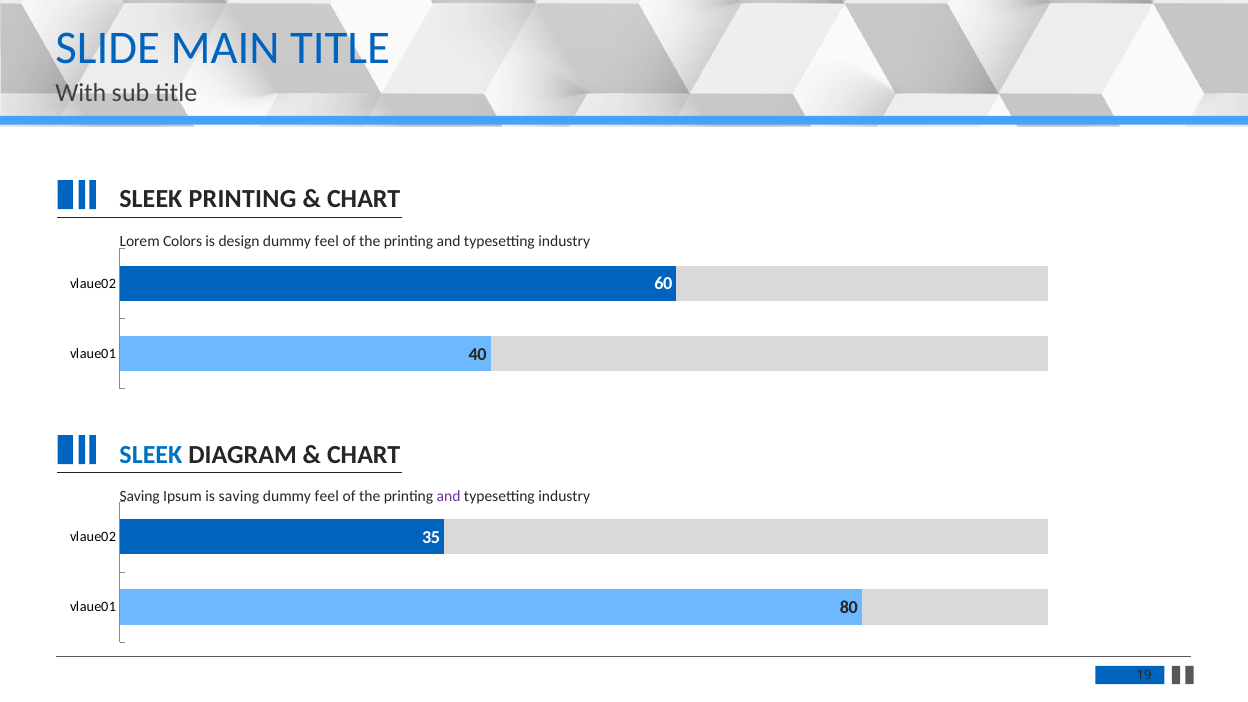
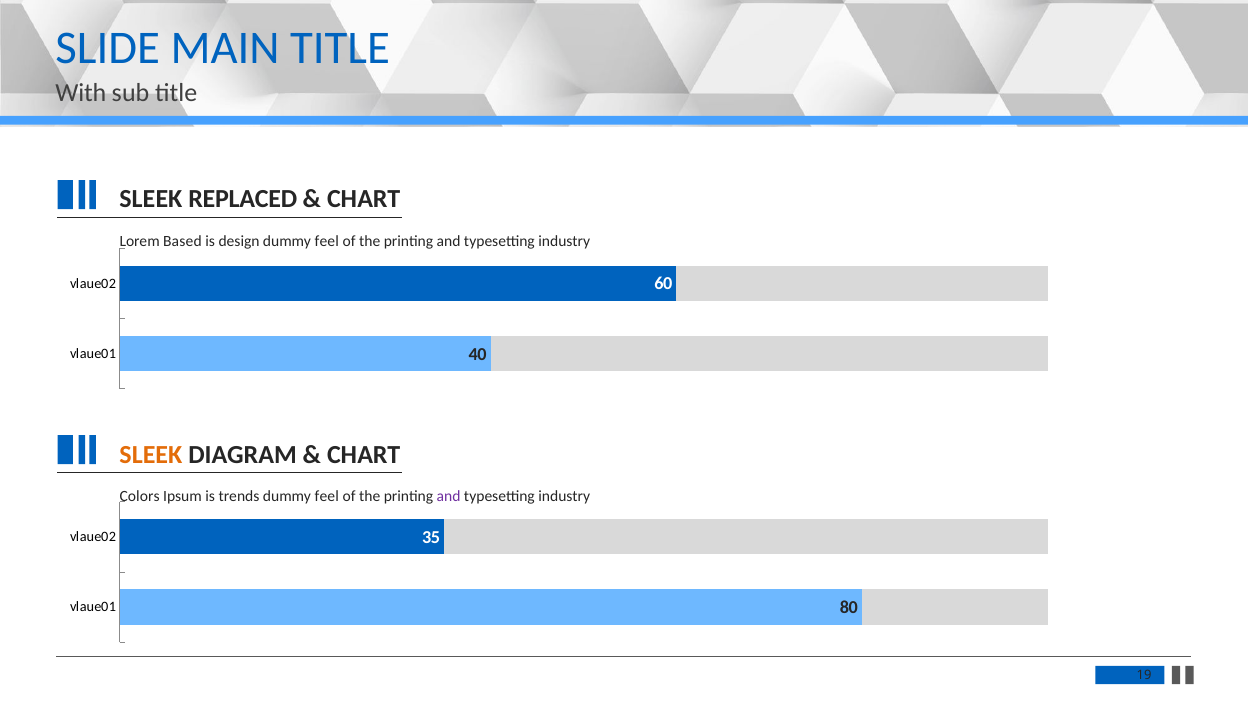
SLEEK PRINTING: PRINTING -> REPLACED
Colors: Colors -> Based
SLEEK at (151, 454) colour: blue -> orange
Saving at (140, 496): Saving -> Colors
is saving: saving -> trends
